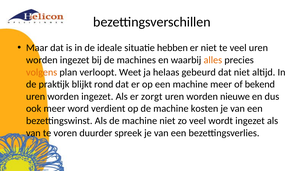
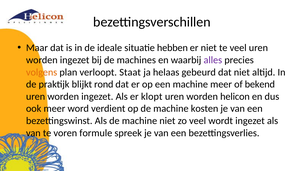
alles colour: orange -> purple
Weet: Weet -> Staat
zorgt: zorgt -> klopt
nieuwe: nieuwe -> helicon
duurder: duurder -> formule
